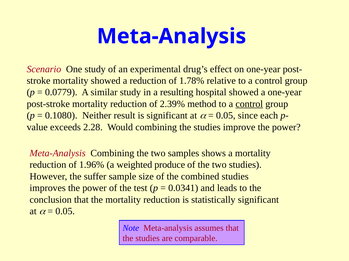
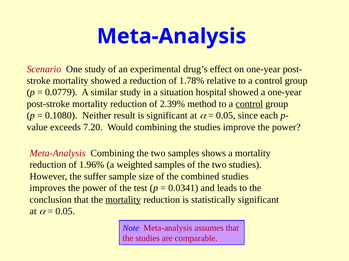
resulting: resulting -> situation
2.28: 2.28 -> 7.20
weighted produce: produce -> samples
mortality at (123, 200) underline: none -> present
